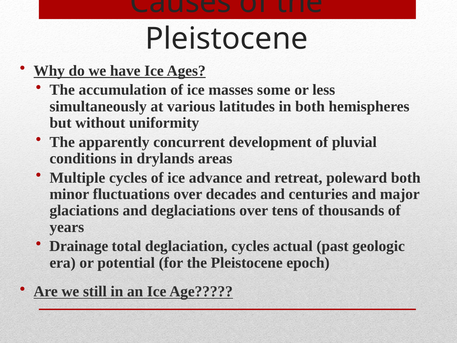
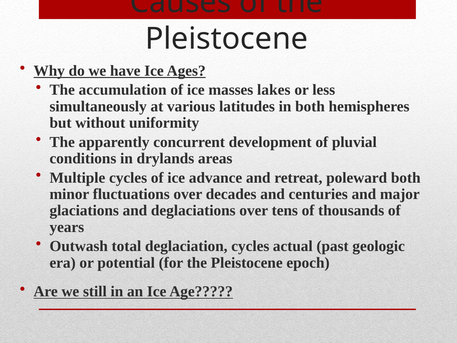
some: some -> lakes
Drainage: Drainage -> Outwash
